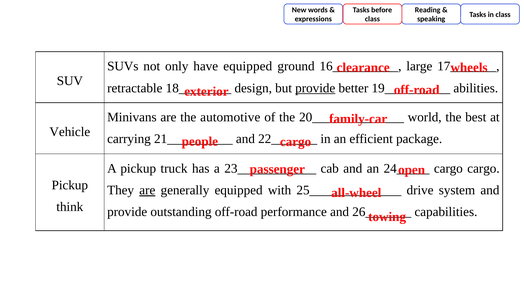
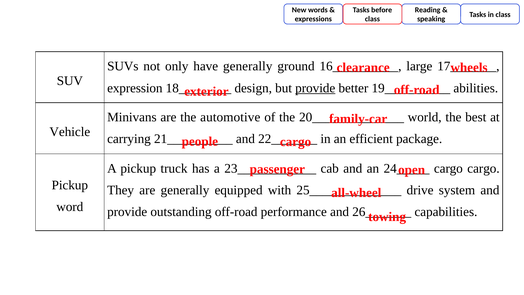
have equipped: equipped -> generally
retractable: retractable -> expression
are at (147, 190) underline: present -> none
think: think -> word
